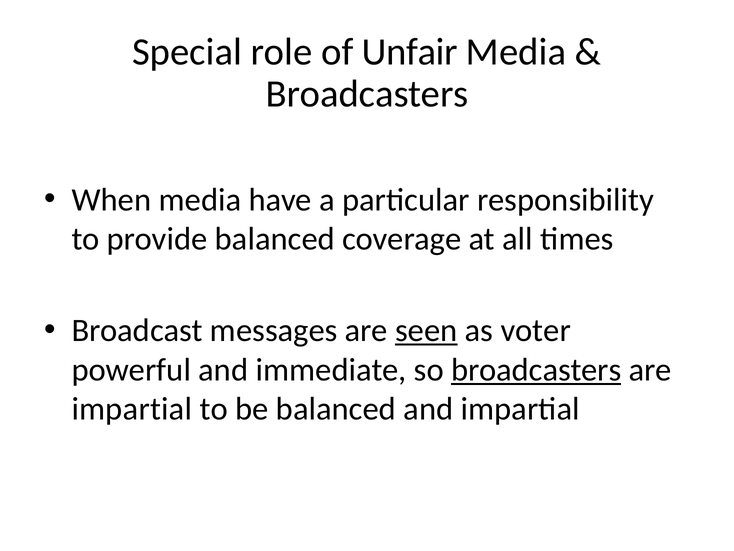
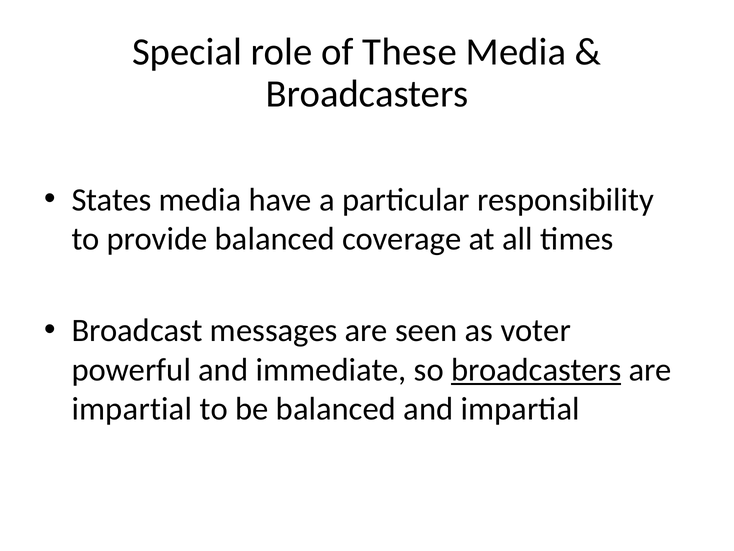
Unfair: Unfair -> These
When: When -> States
seen underline: present -> none
